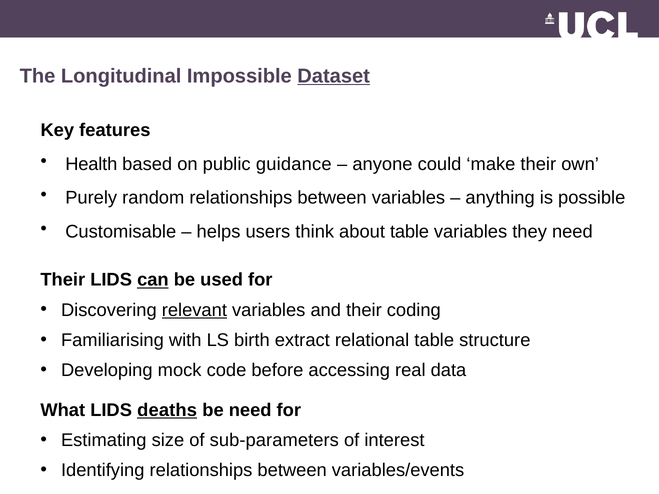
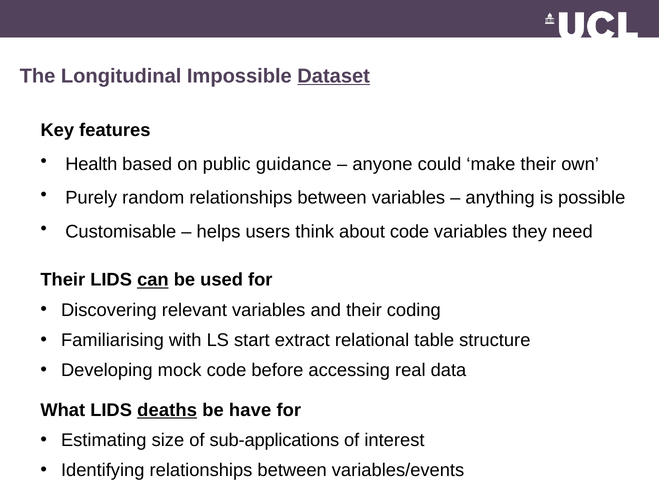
about table: table -> code
relevant underline: present -> none
birth: birth -> start
be need: need -> have
sub-parameters: sub-parameters -> sub-applications
